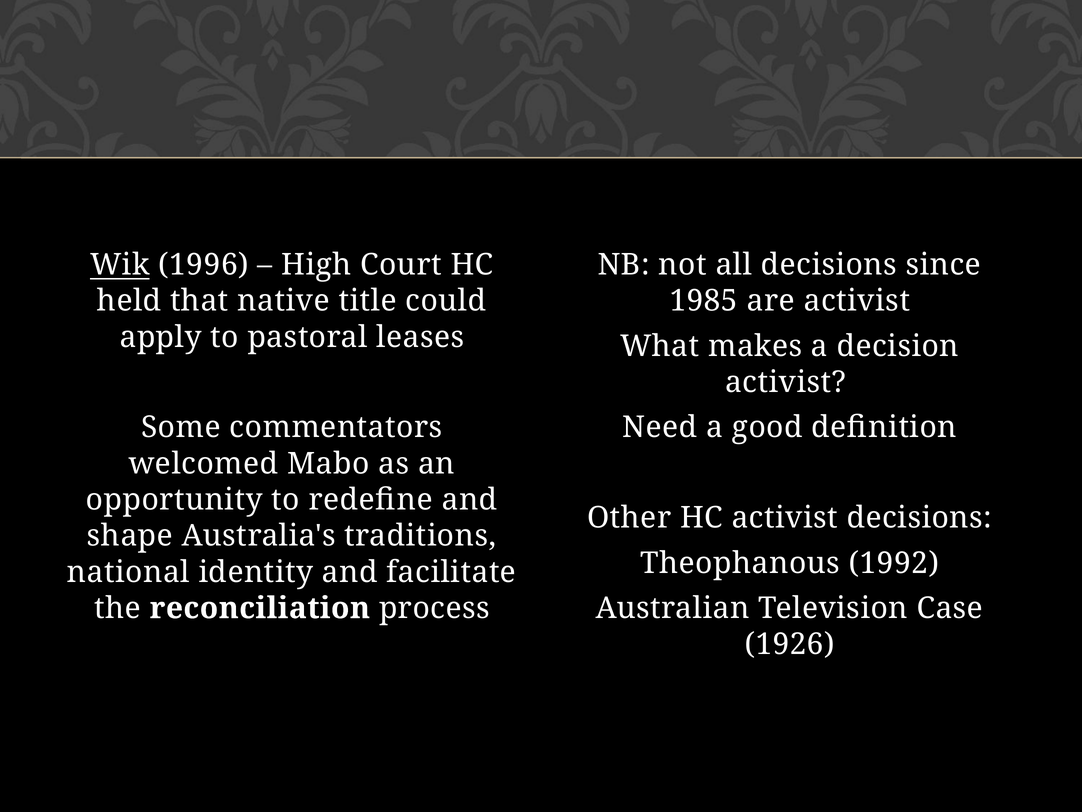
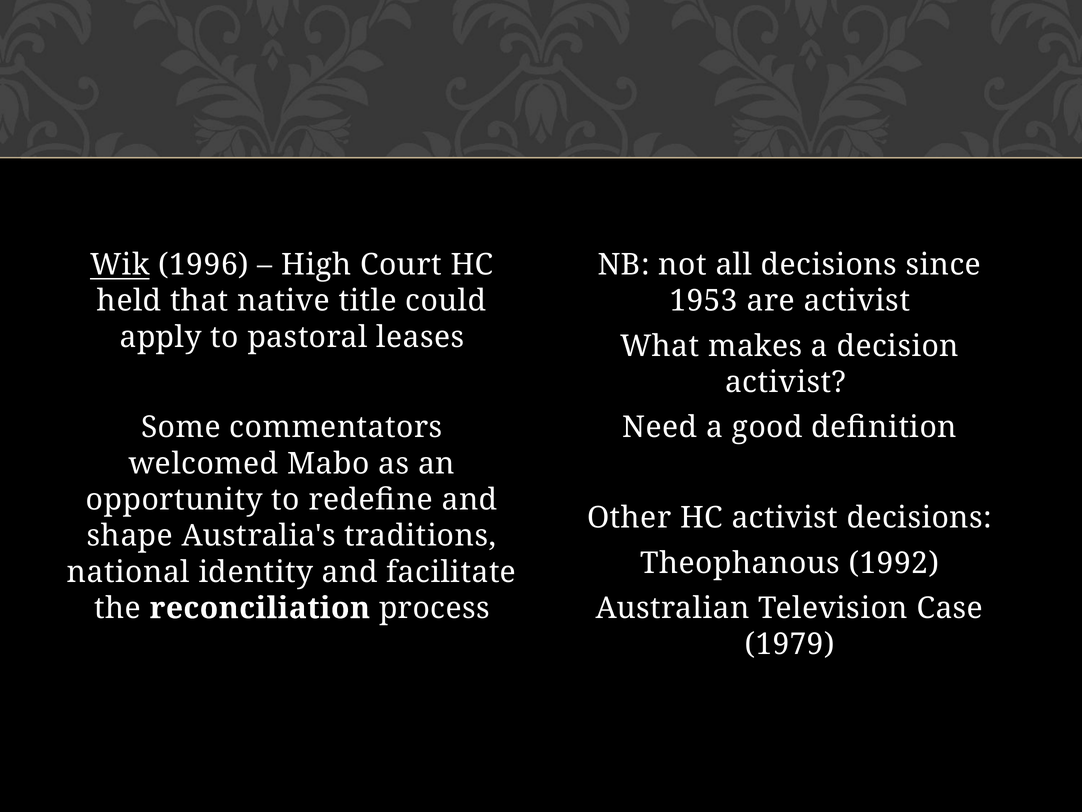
1985: 1985 -> 1953
1926: 1926 -> 1979
